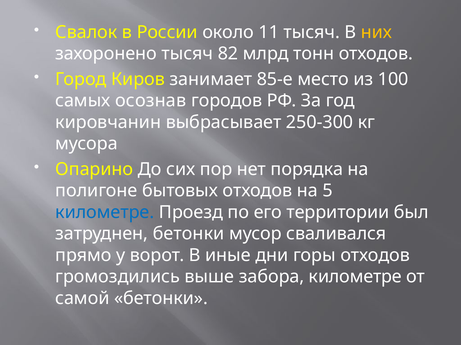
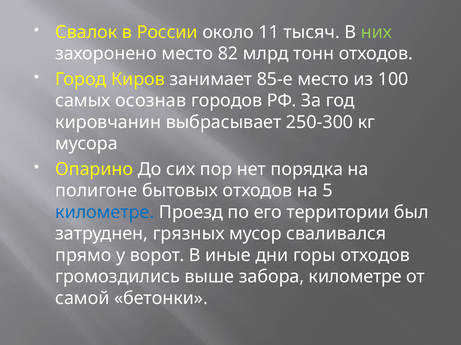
них colour: yellow -> light green
захоронено тысяч: тысяч -> место
затруднен бетонки: бетонки -> грязных
